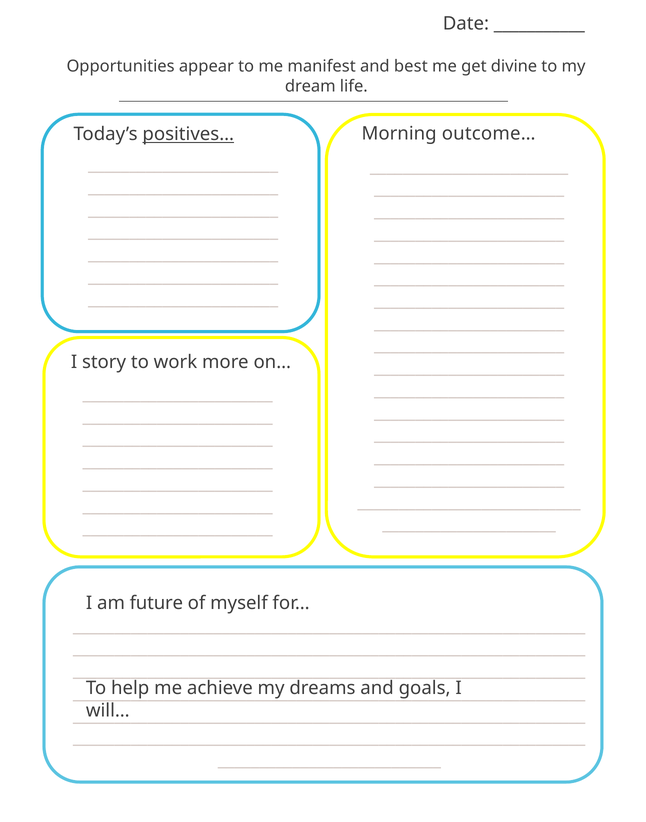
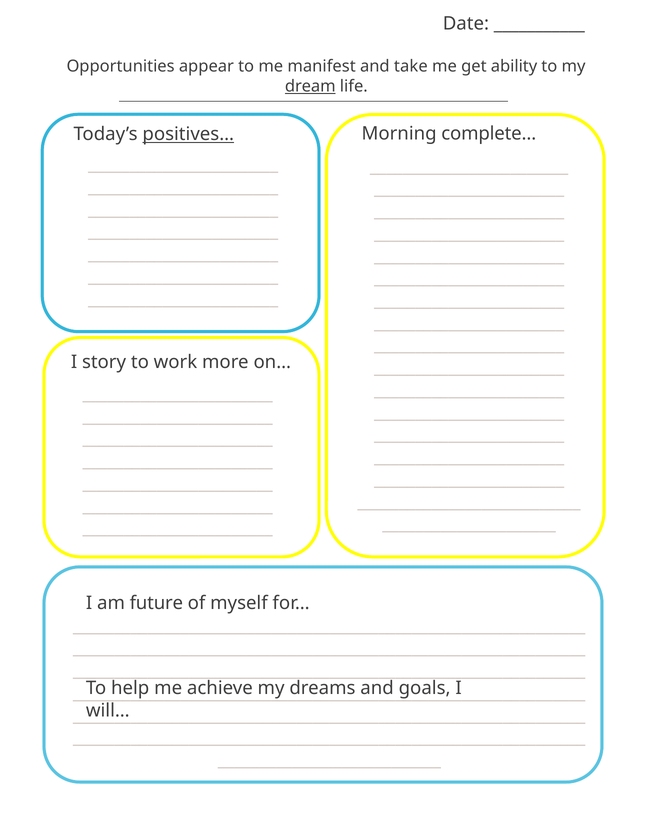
best: best -> take
divine: divine -> ability
dream underline: none -> present
outcome…: outcome… -> complete…
